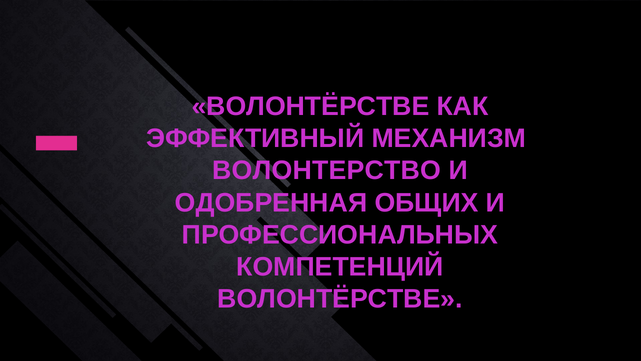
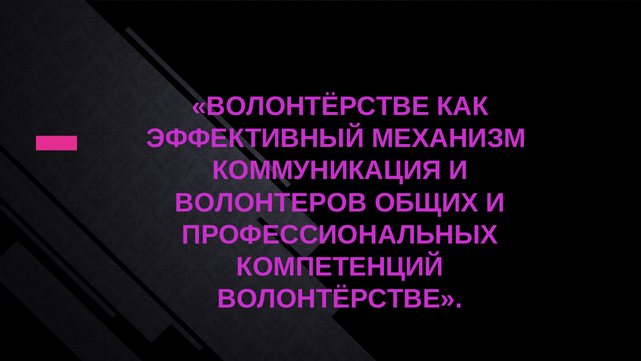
ВОЛОНТЕРСТВО: ВОЛОНТЕРСТВО -> КОММУНИКАЦИЯ
ОДОБРЕННАЯ: ОДОБРЕННАЯ -> ВОЛОНТЕРОВ
